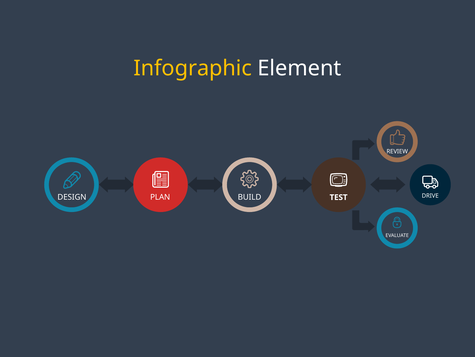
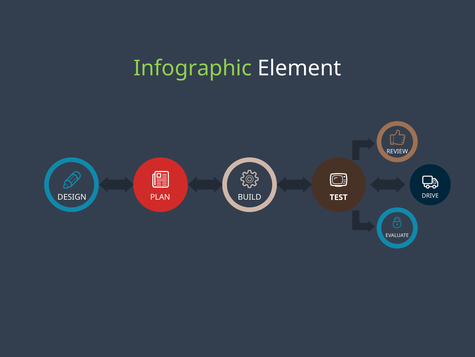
Infographic colour: yellow -> light green
